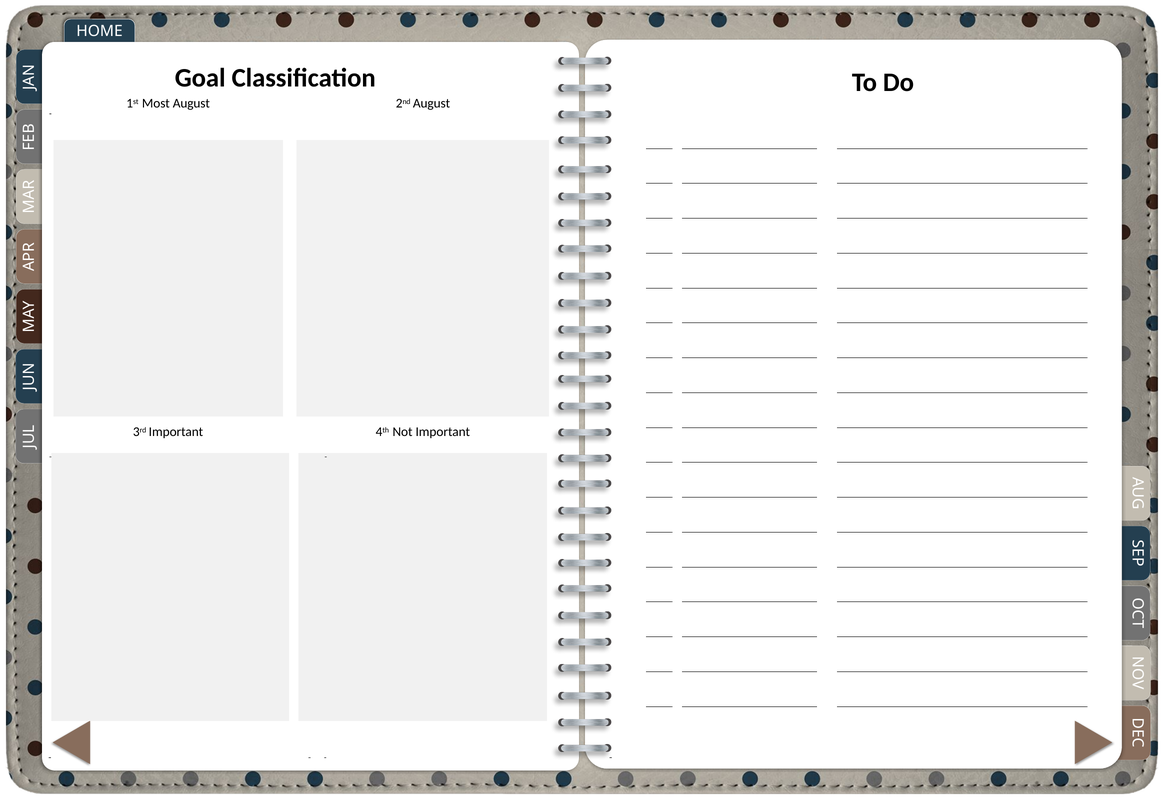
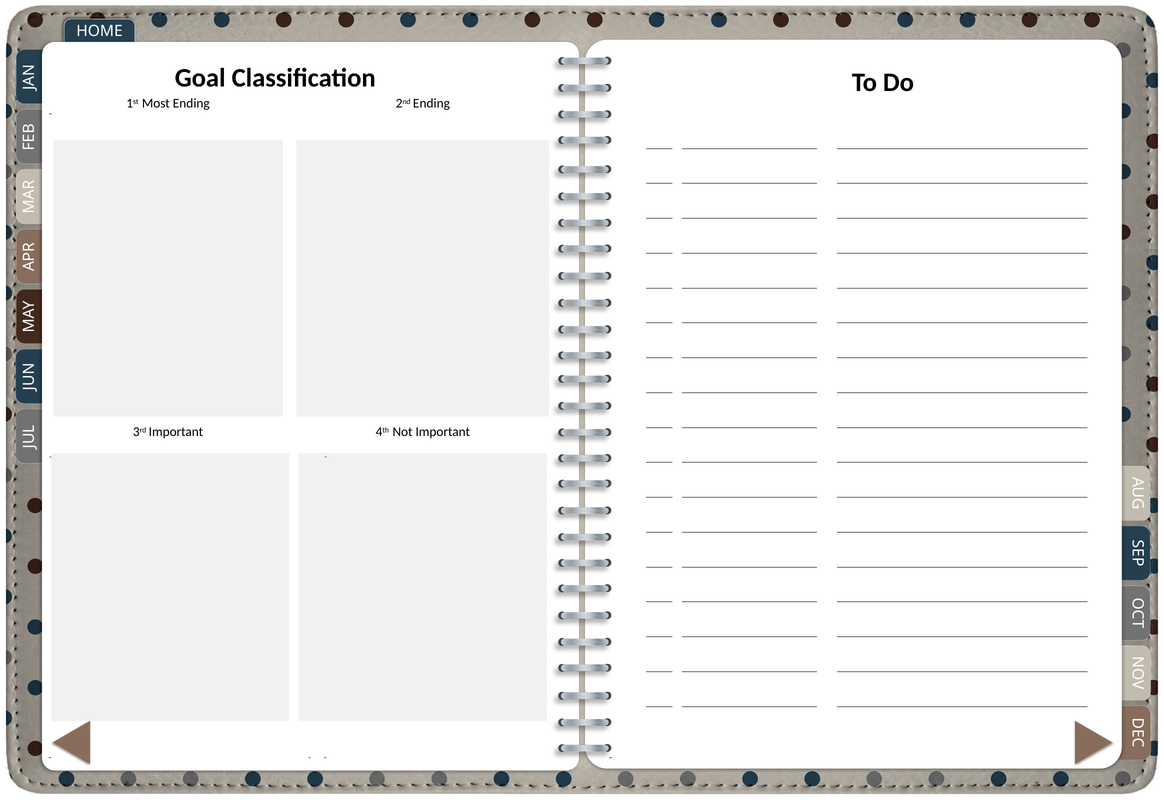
Most August: August -> Ending
2nd August: August -> Ending
